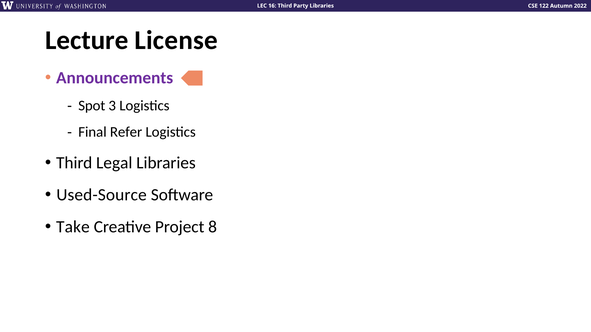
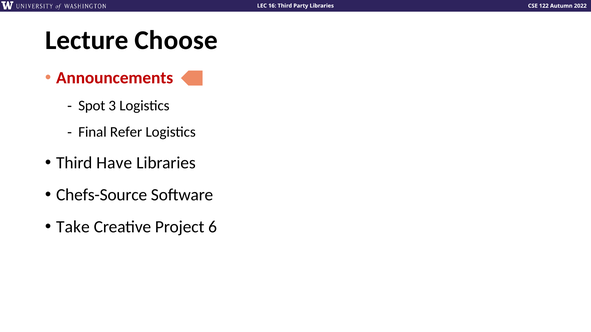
License: License -> Choose
Announcements colour: purple -> red
Legal: Legal -> Have
Used-Source: Used-Source -> Chefs-Source
8: 8 -> 6
